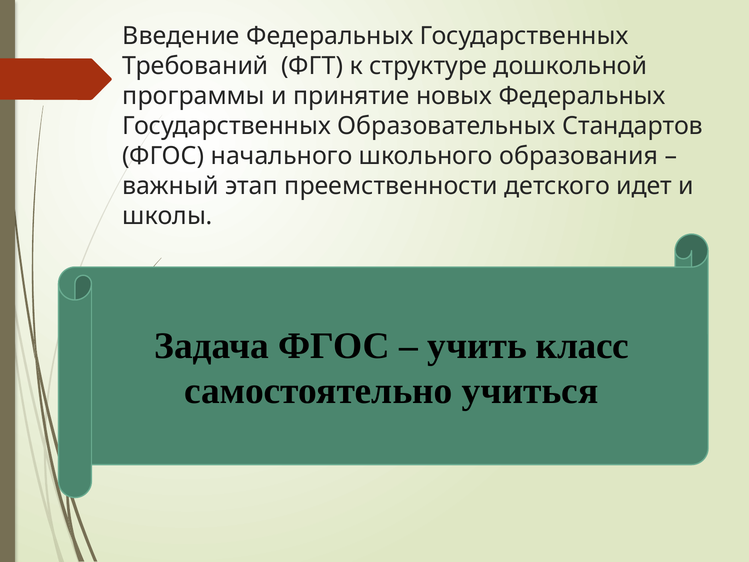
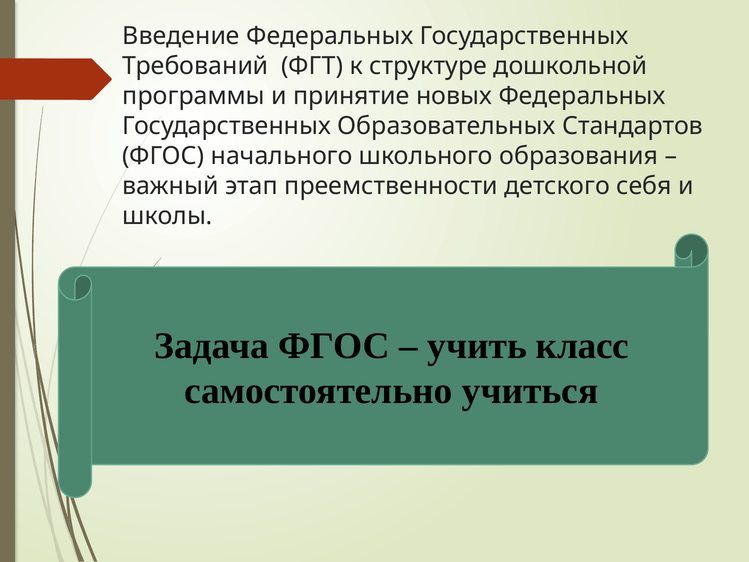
идет: идет -> себя
